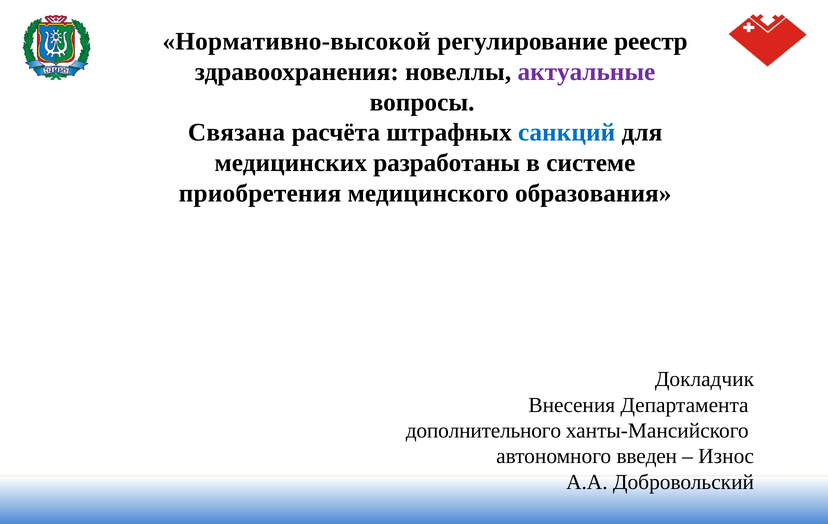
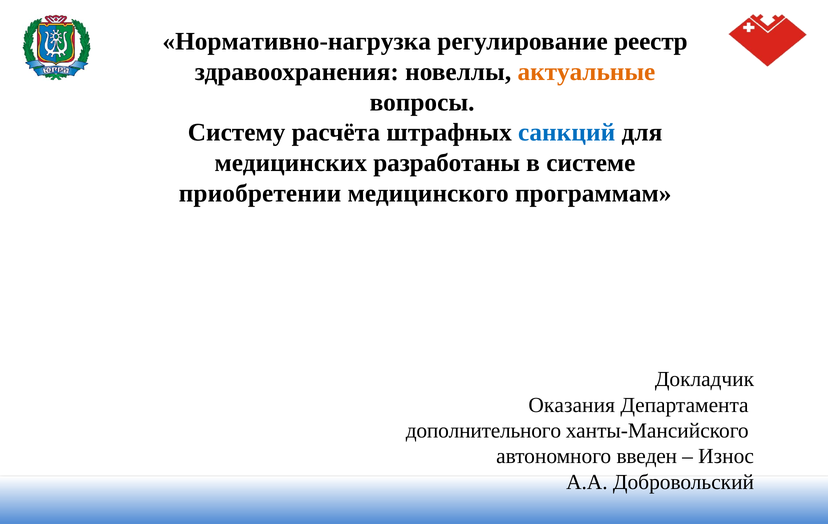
Нормативно-высокой: Нормативно-высокой -> Нормативно-нагрузка
актуальные colour: purple -> orange
Связана: Связана -> Систему
приобретения: приобретения -> приобретении
образования: образования -> программам
Внесения: Внесения -> Оказания
